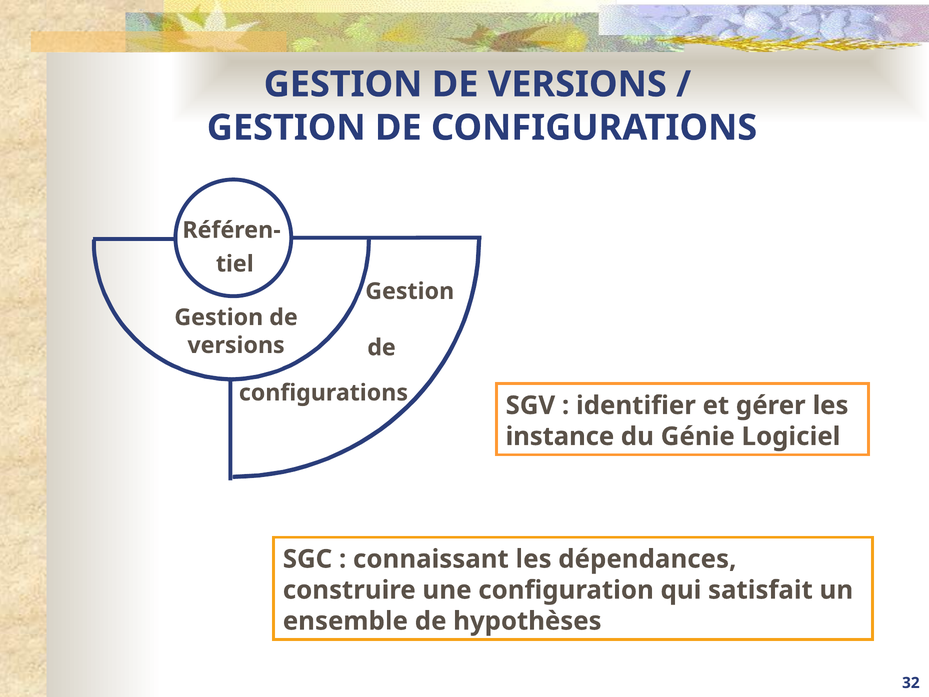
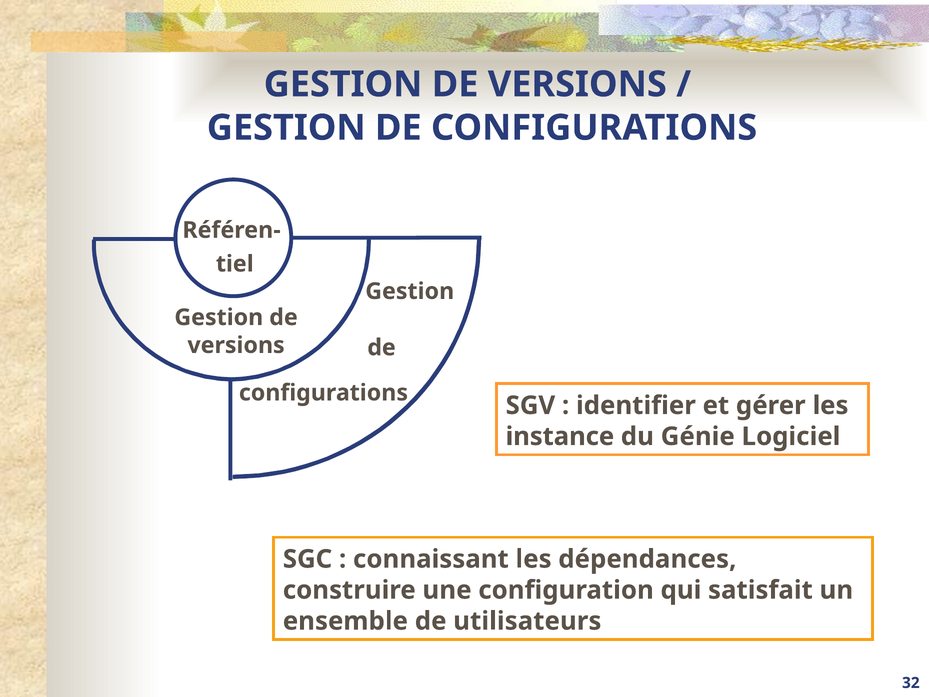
hypothèses: hypothèses -> utilisateurs
